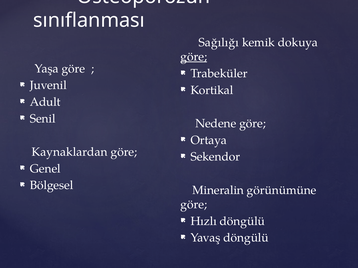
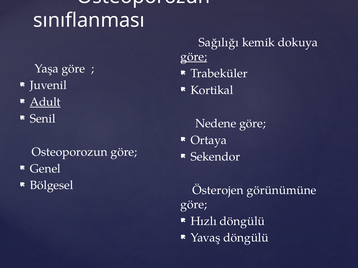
Adult underline: none -> present
Kaynaklardan at (70, 152): Kaynaklardan -> Osteoporozun
Mineralin: Mineralin -> Österojen
